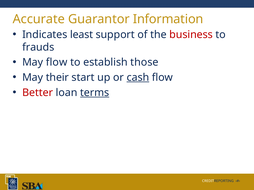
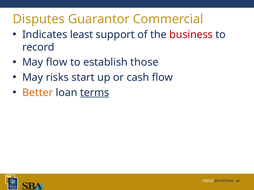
Accurate: Accurate -> Disputes
Information: Information -> Commercial
frauds: frauds -> record
their: their -> risks
cash underline: present -> none
Better colour: red -> orange
